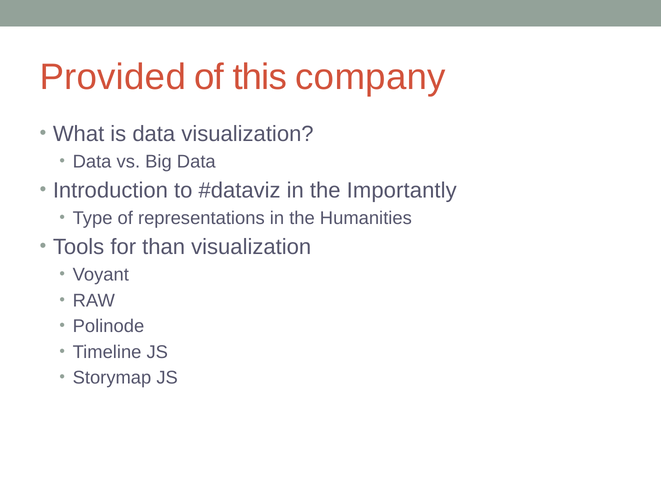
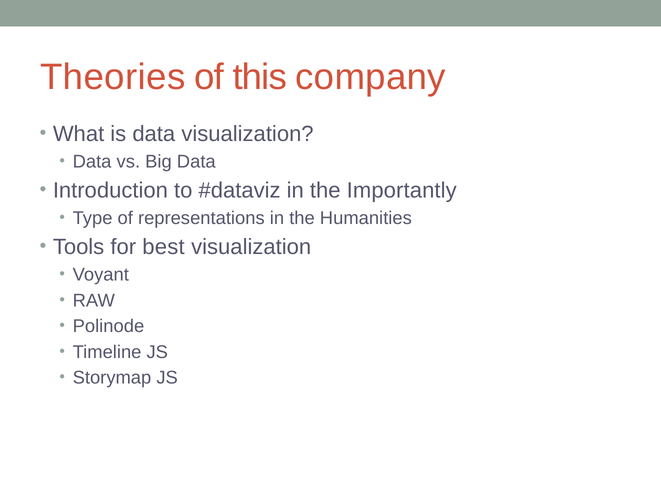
Provided: Provided -> Theories
than: than -> best
